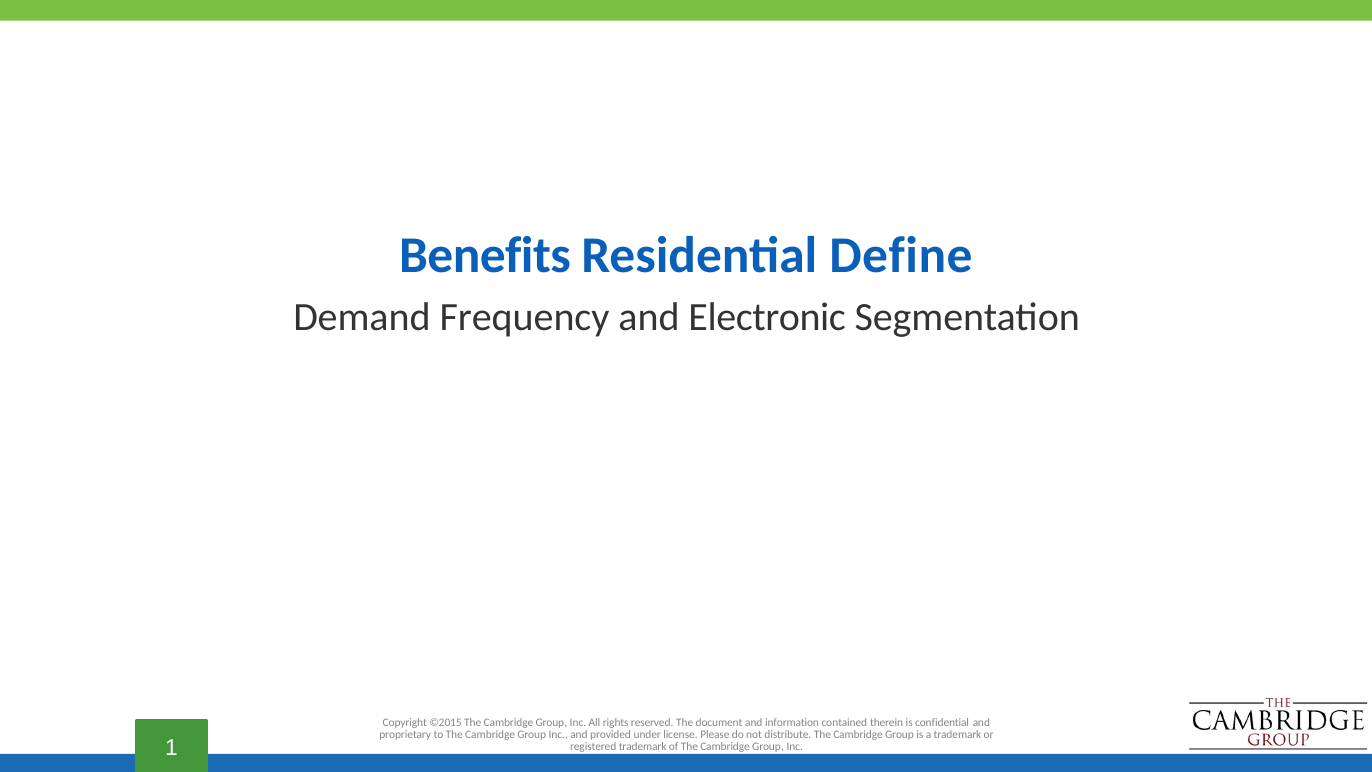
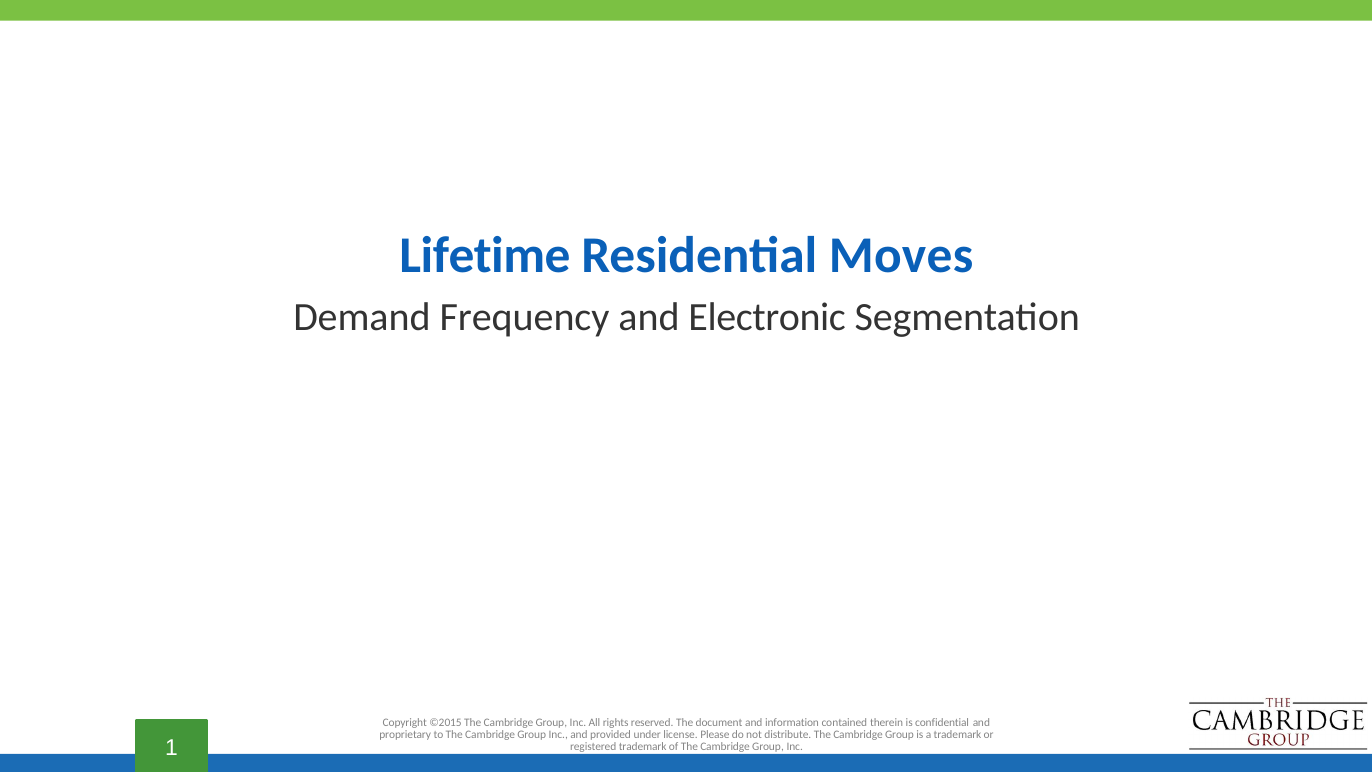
Benefits: Benefits -> Lifetime
Define: Define -> Moves
